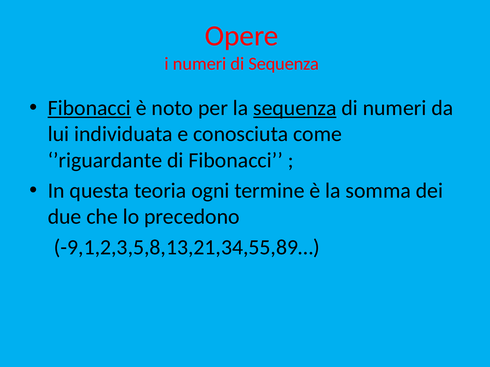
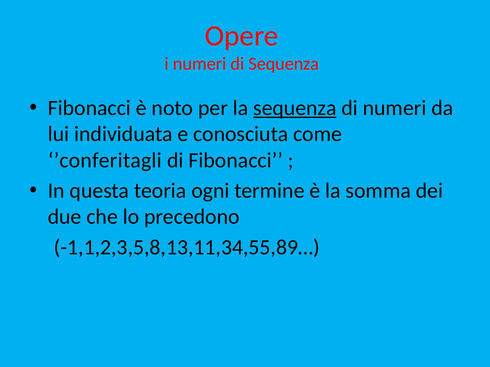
Fibonacci at (89, 108) underline: present -> none
’riguardante: ’riguardante -> ’conferitagli
-9,1,2,3,5,8,13,21,34,55,89…: -9,1,2,3,5,8,13,21,34,55,89… -> -1,1,2,3,5,8,13,11,34,55,89…
